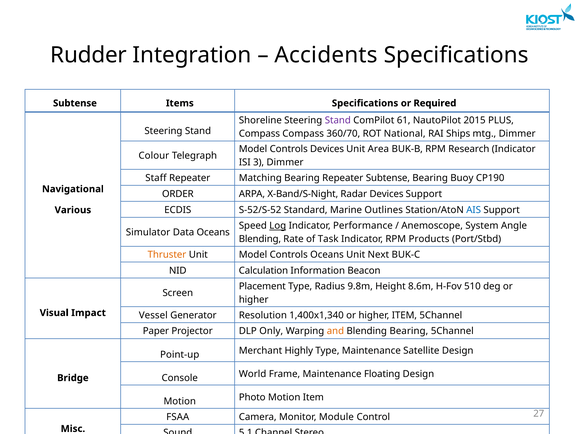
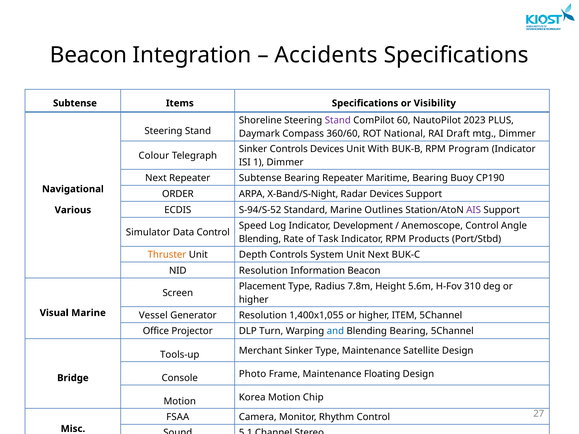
Rudder at (89, 55): Rudder -> Beacon
Required: Required -> Visibility
61: 61 -> 60
2015: 2015 -> 2023
Compass at (259, 134): Compass -> Daymark
360/70: 360/70 -> 360/60
Ships: Ships -> Draft
Model at (253, 149): Model -> Sinker
Area: Area -> With
Research: Research -> Program
3: 3 -> 1
Staff at (156, 178): Staff -> Next
Repeater Matching: Matching -> Subtense
Repeater Subtense: Subtense -> Maritime
S-52/S-52: S-52/S-52 -> S-94/S-52
AIS colour: blue -> purple
Log underline: present -> none
Performance: Performance -> Development
Anemoscope System: System -> Control
Data Oceans: Oceans -> Control
Unit Model: Model -> Depth
Controls Oceans: Oceans -> System
NID Calculation: Calculation -> Resolution
9.8m: 9.8m -> 7.8m
8.6m: 8.6m -> 5.6m
510: 510 -> 310
Visual Impact: Impact -> Marine
1,400x1,340: 1,400x1,340 -> 1,400x1,055
Paper: Paper -> Office
Only: Only -> Turn
and colour: orange -> blue
Point-up: Point-up -> Tools-up
Merchant Highly: Highly -> Sinker
World: World -> Photo
Photo: Photo -> Korea
Motion Item: Item -> Chip
Module: Module -> Rhythm
